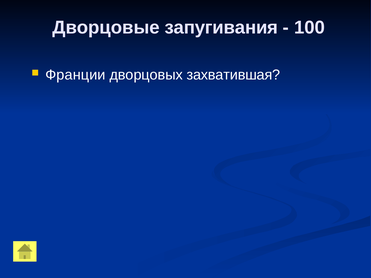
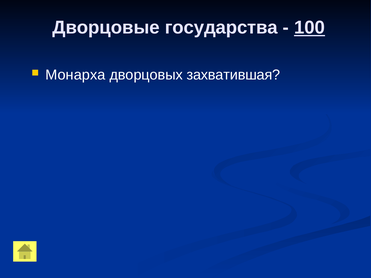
запугивания: запугивания -> государства
100 underline: none -> present
Франции: Франции -> Монарха
